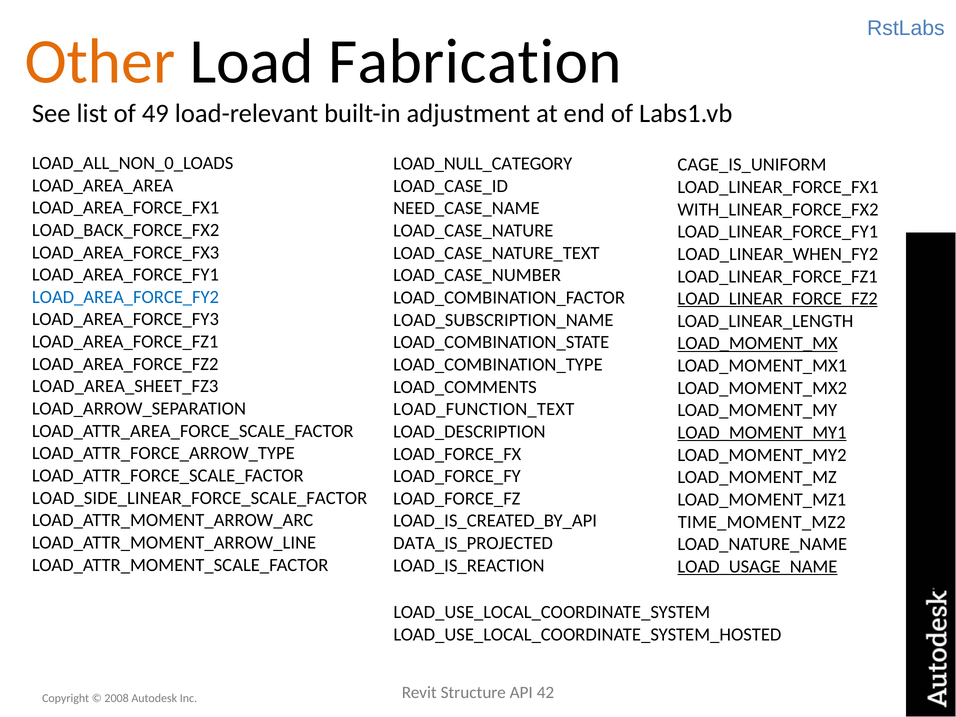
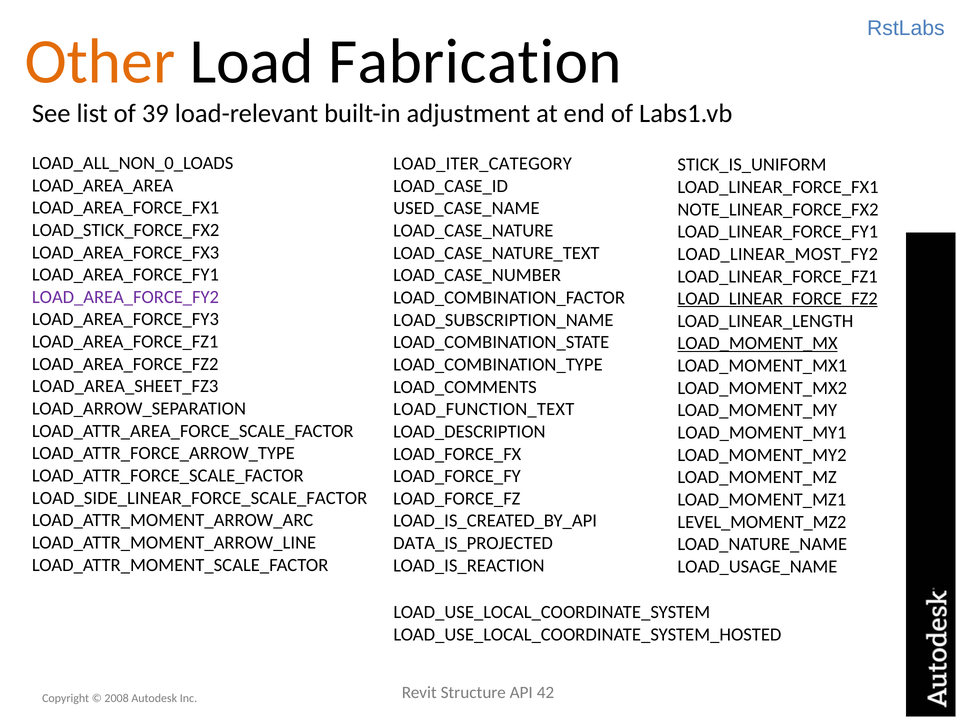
49: 49 -> 39
LOAD_NULL_CATEGORY: LOAD_NULL_CATEGORY -> LOAD_ITER_CATEGORY
CAGE_IS_UNIFORM: CAGE_IS_UNIFORM -> STICK_IS_UNIFORM
NEED_CASE_NAME: NEED_CASE_NAME -> USED_CASE_NAME
WITH_LINEAR_FORCE_FX2: WITH_LINEAR_FORCE_FX2 -> NOTE_LINEAR_FORCE_FX2
LOAD_BACK_FORCE_FX2: LOAD_BACK_FORCE_FX2 -> LOAD_STICK_FORCE_FX2
LOAD_LINEAR_WHEN_FY2: LOAD_LINEAR_WHEN_FY2 -> LOAD_LINEAR_MOST_FY2
LOAD_AREA_FORCE_FY2 colour: blue -> purple
LOAD_MOMENT_MY1 underline: present -> none
TIME_MOMENT_MZ2: TIME_MOMENT_MZ2 -> LEVEL_MOMENT_MZ2
LOAD_USAGE_NAME underline: present -> none
